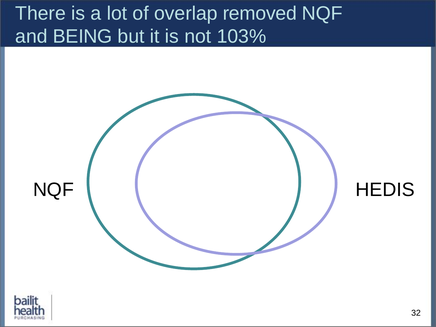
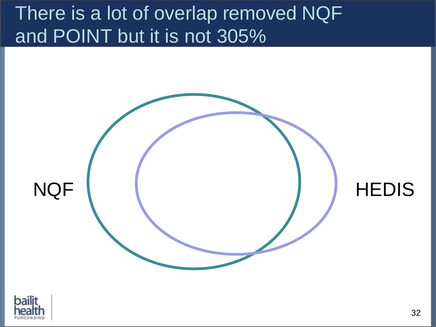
BEING: BEING -> POINT
103%: 103% -> 305%
